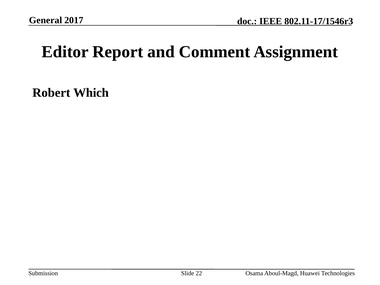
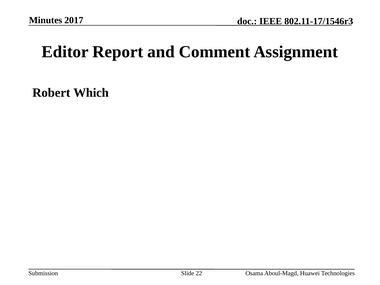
General: General -> Minutes
